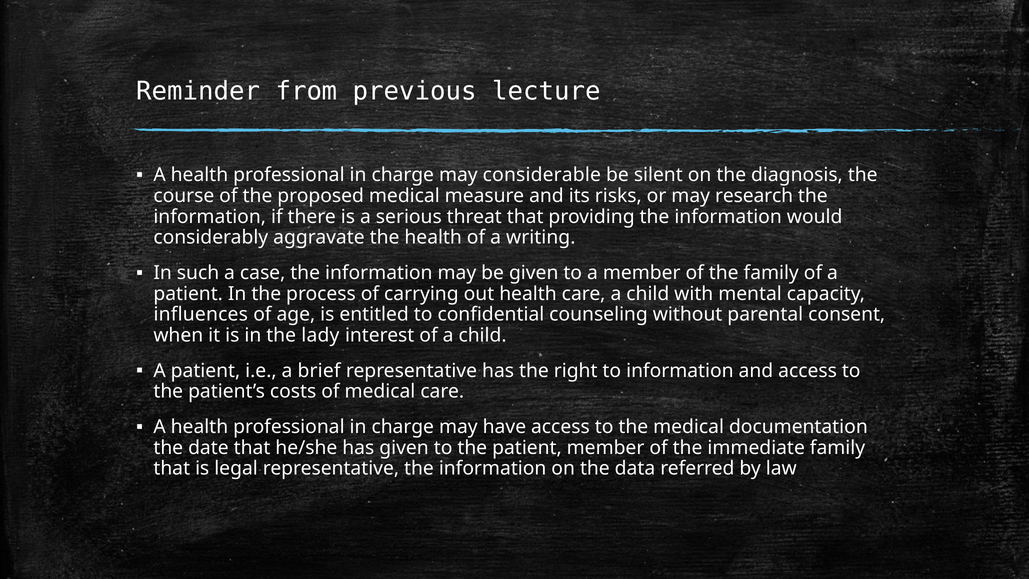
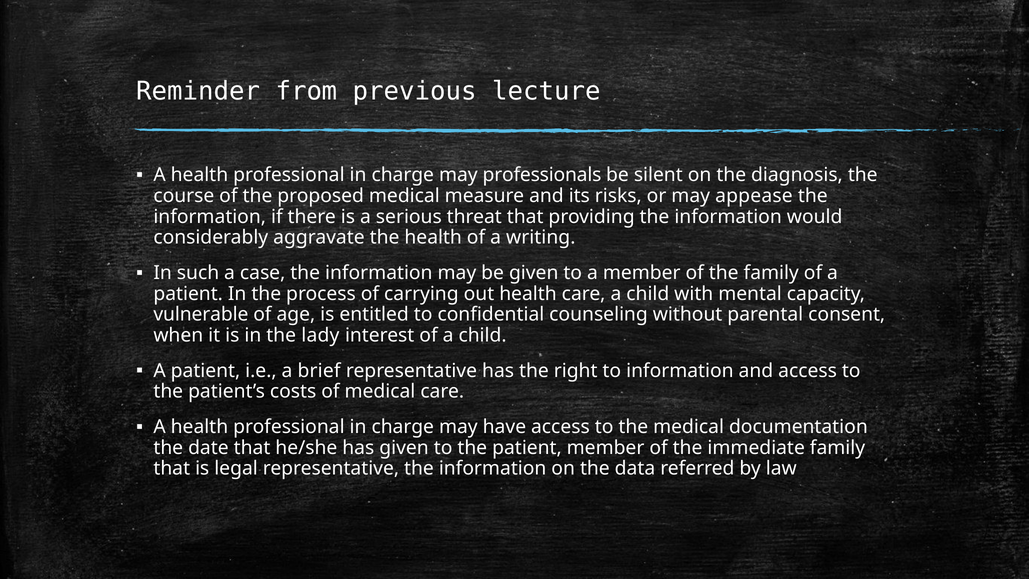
considerable: considerable -> professionals
research: research -> appease
influences: influences -> vulnerable
